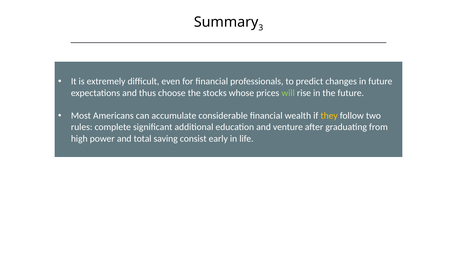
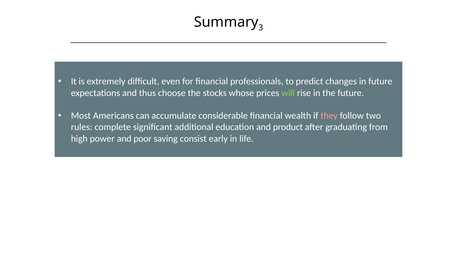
they colour: yellow -> pink
venture: venture -> product
total: total -> poor
